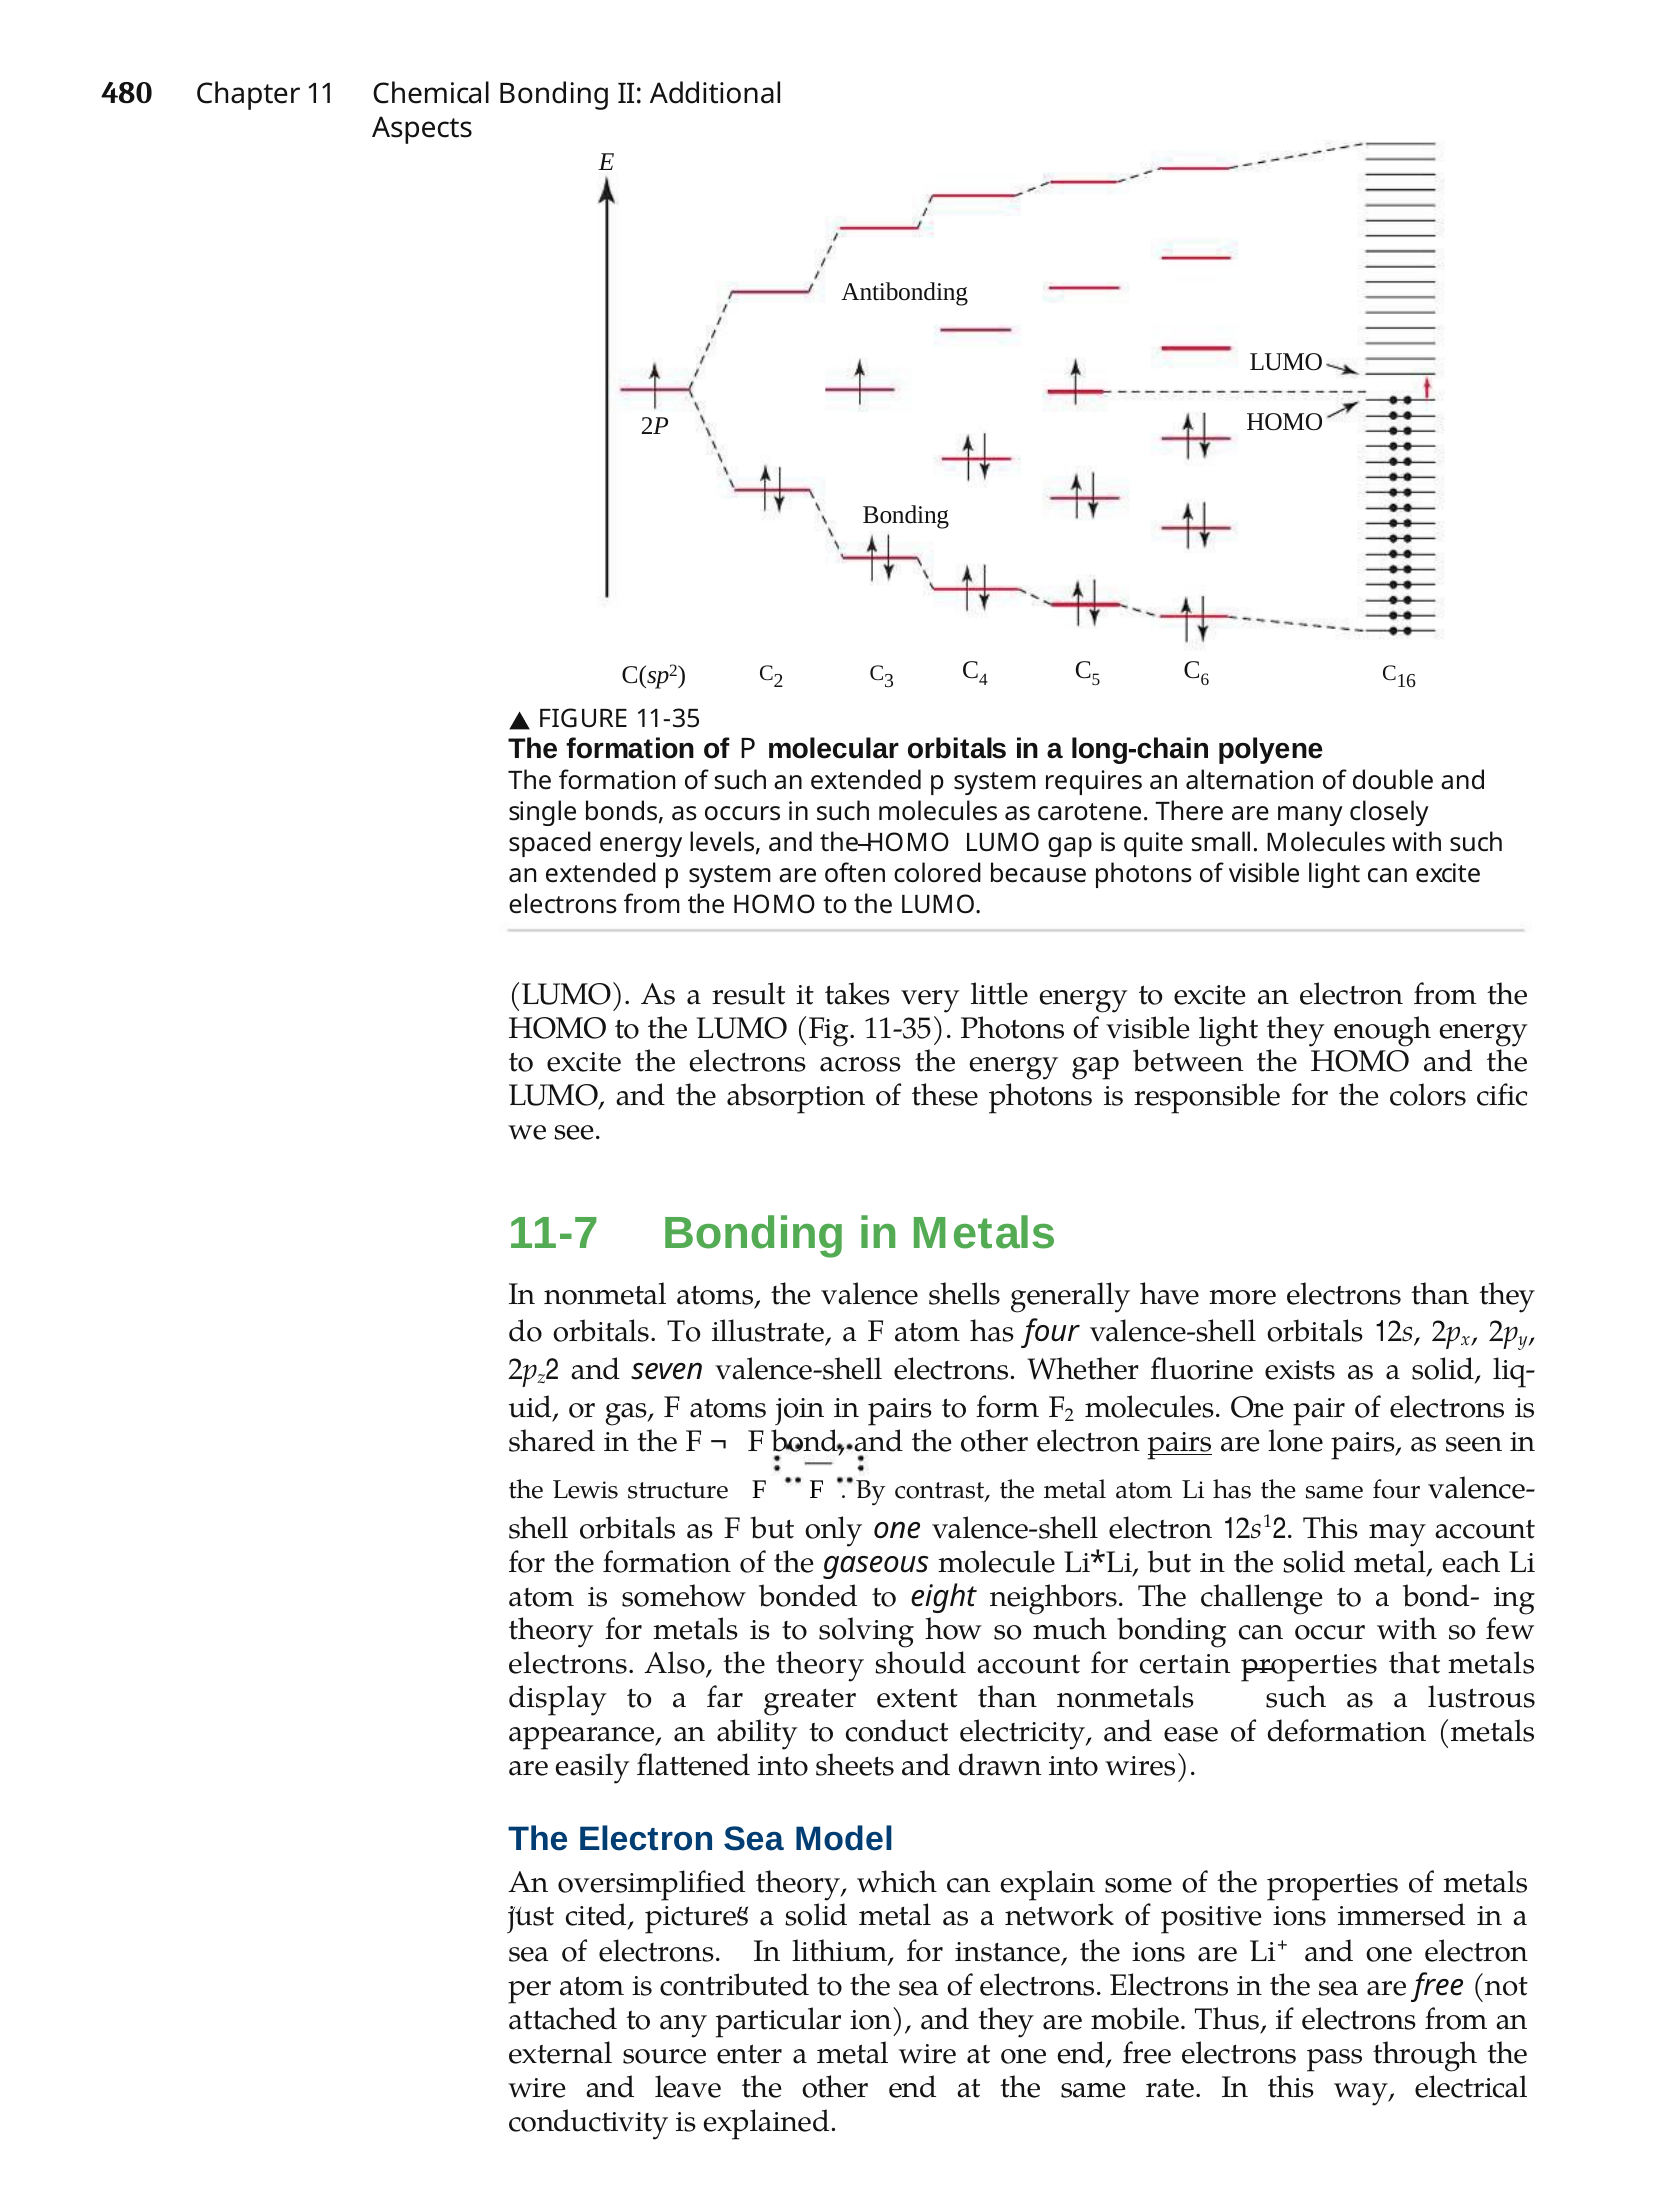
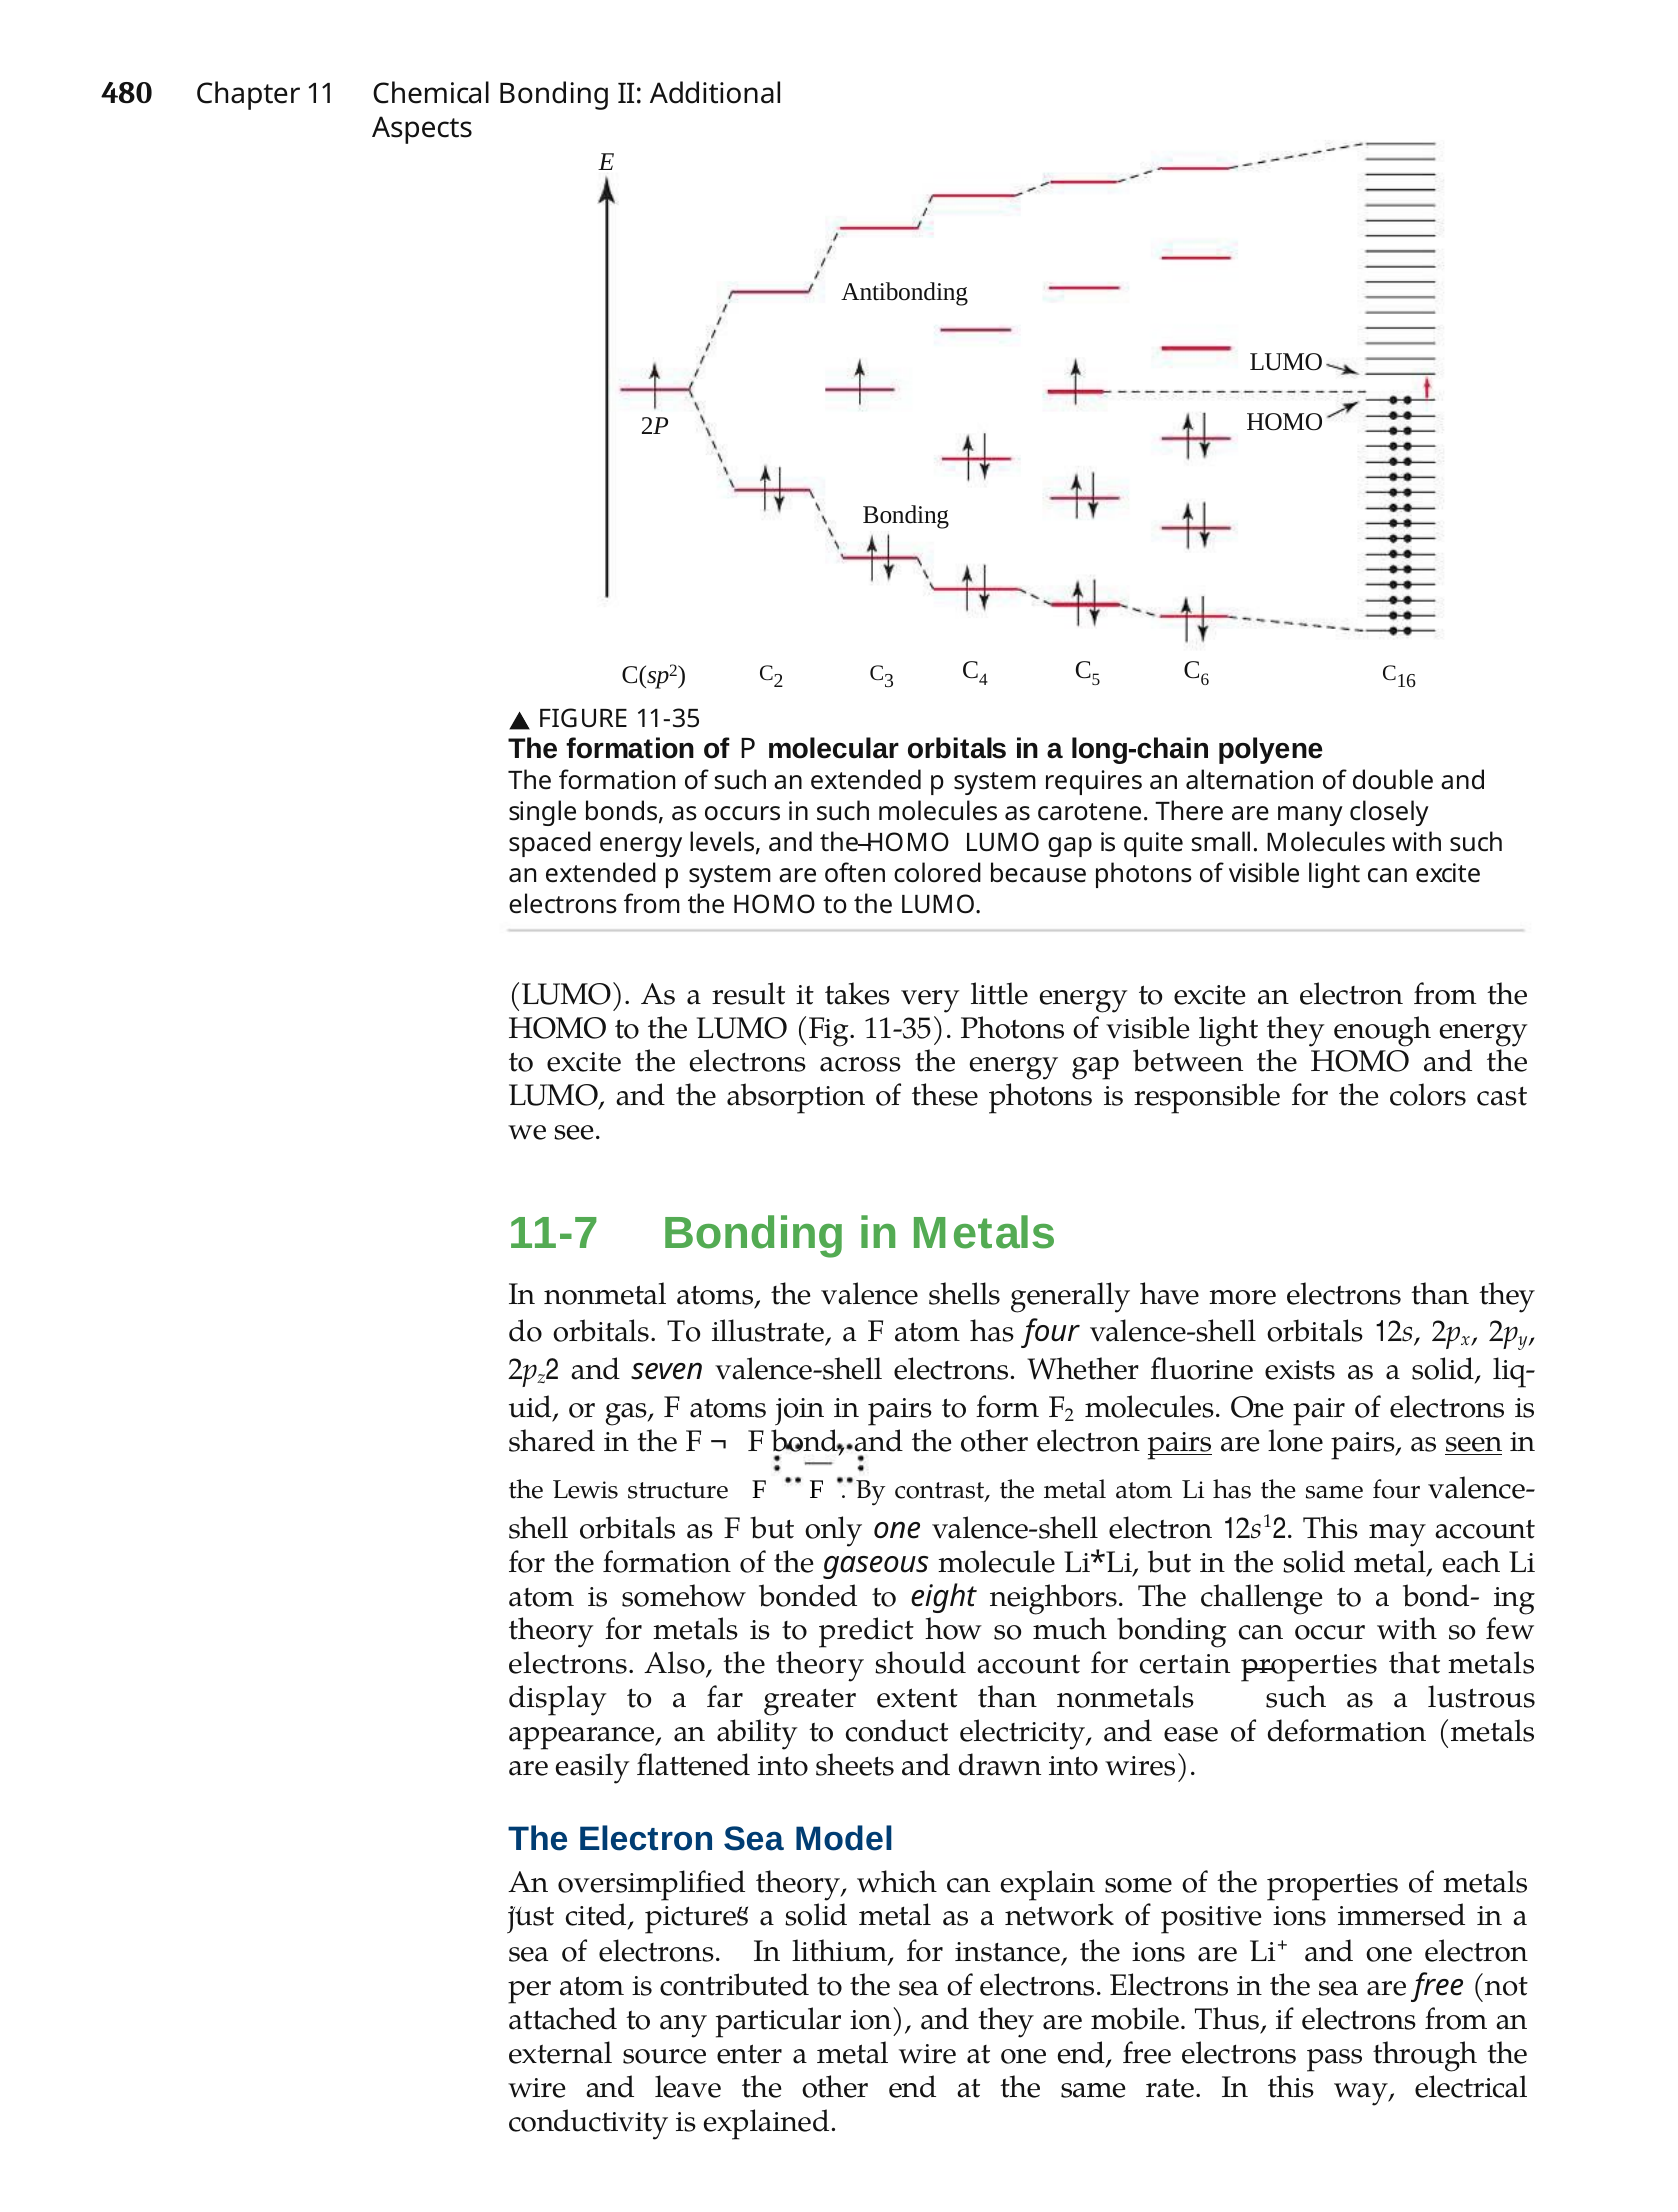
cific: cific -> cast
seen underline: none -> present
solving: solving -> predict
